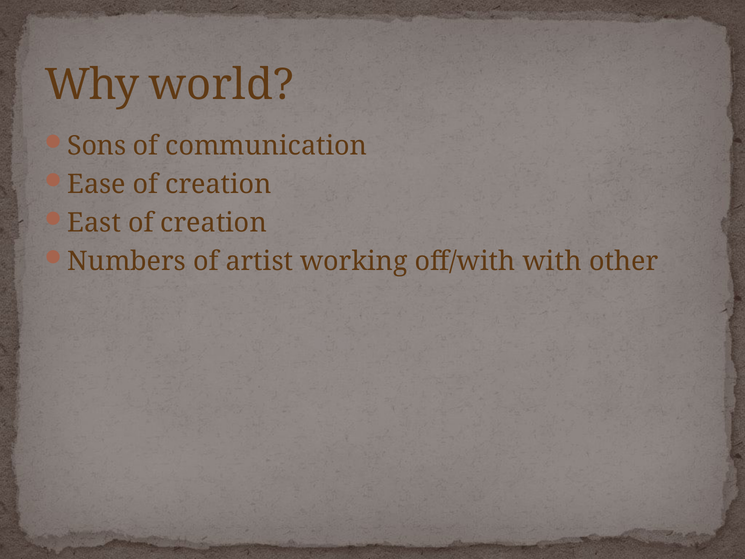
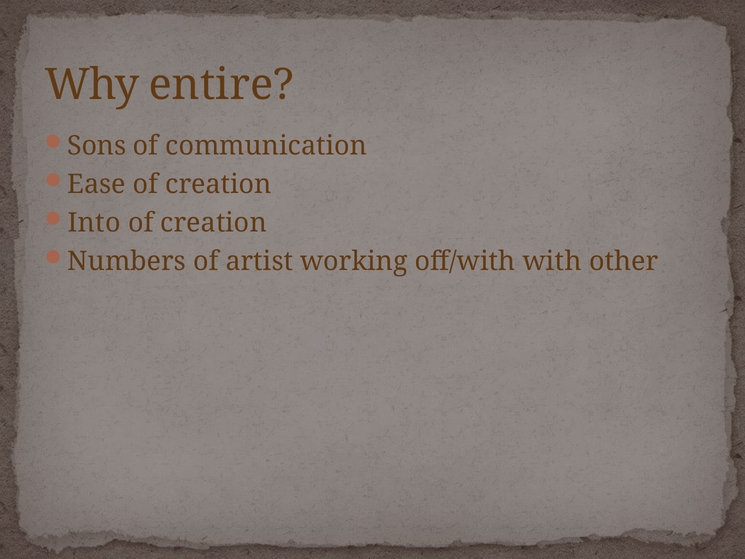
world: world -> entire
East: East -> Into
